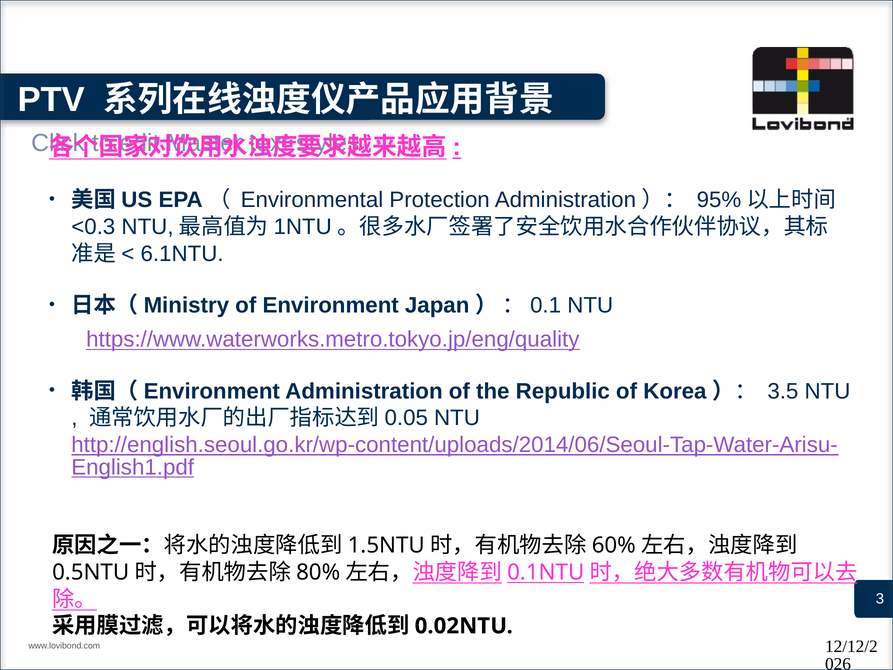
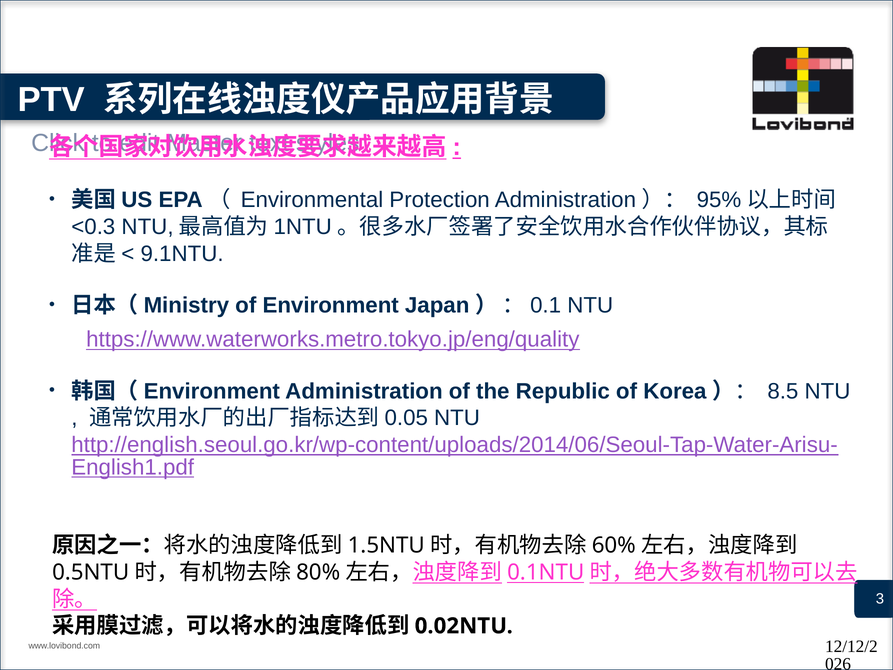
6.1NTU: 6.1NTU -> 9.1NTU
3.5: 3.5 -> 8.5
